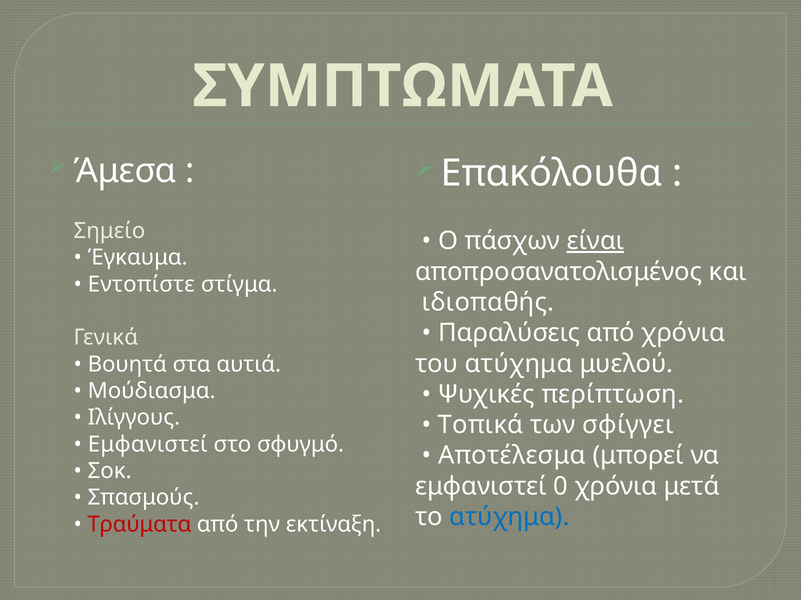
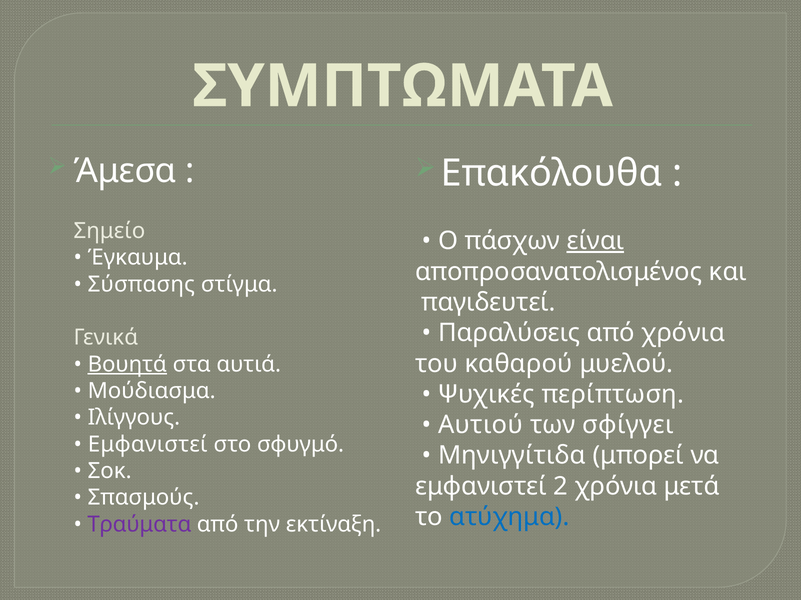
Εντοπίστε: Εντοπίστε -> Σύσπασης
ιδιοπαθής: ιδιοπαθής -> παγιδευτεί
του ατύχημα: ατύχημα -> καθαρού
Βουητά underline: none -> present
Τοπικά: Τοπικά -> Αυτιού
Αποτέλεσμα: Αποτέλεσμα -> Μηνιγγίτιδα
0: 0 -> 2
Τραύματα colour: red -> purple
